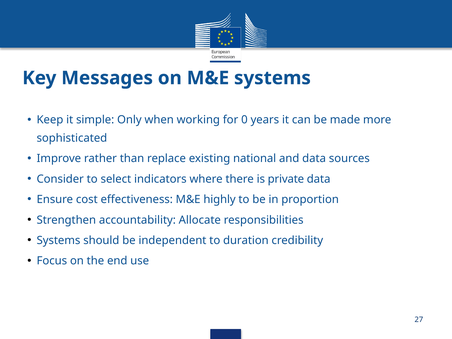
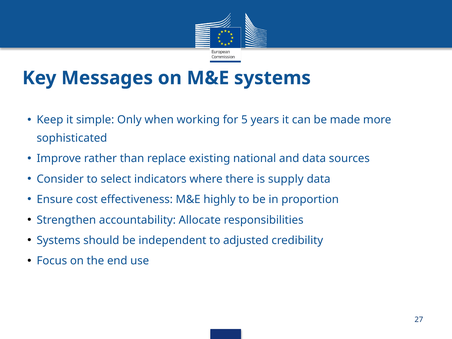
0: 0 -> 5
private: private -> supply
duration: duration -> adjusted
